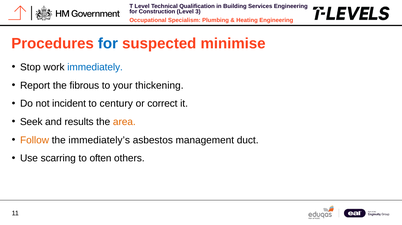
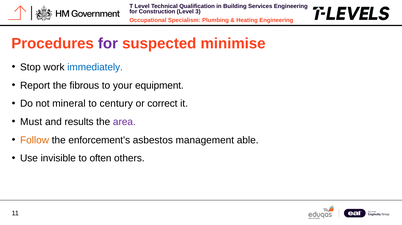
for at (108, 44) colour: blue -> purple
thickening: thickening -> equipment
incident: incident -> mineral
Seek: Seek -> Must
area colour: orange -> purple
immediately’s: immediately’s -> enforcement’s
duct: duct -> able
scarring: scarring -> invisible
